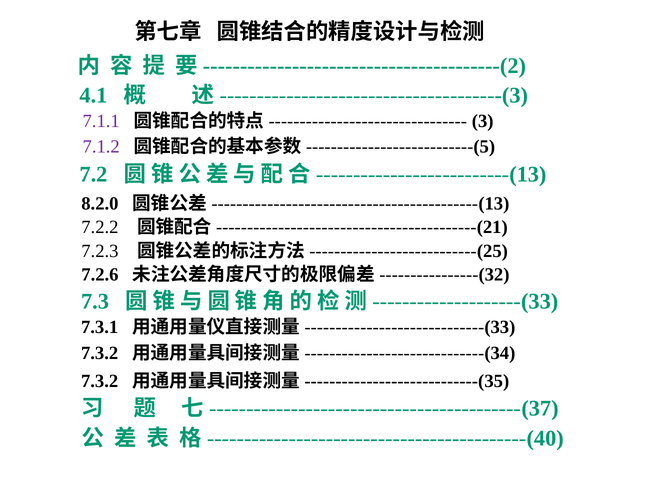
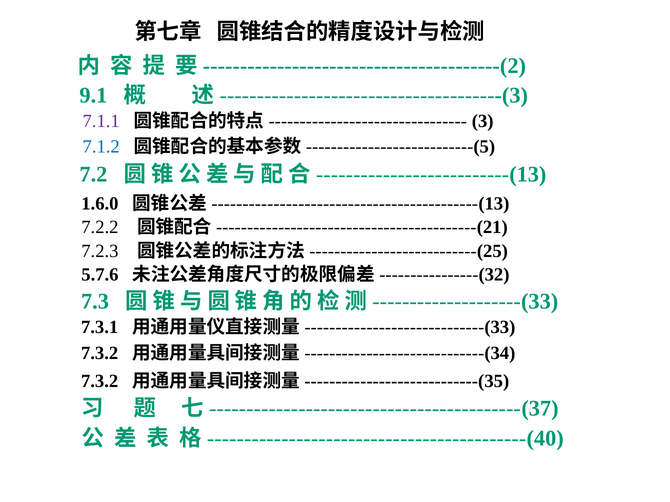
4.1: 4.1 -> 9.1
7.1.2 colour: purple -> blue
8.2.0: 8.2.0 -> 1.6.0
7.2.6: 7.2.6 -> 5.7.6
